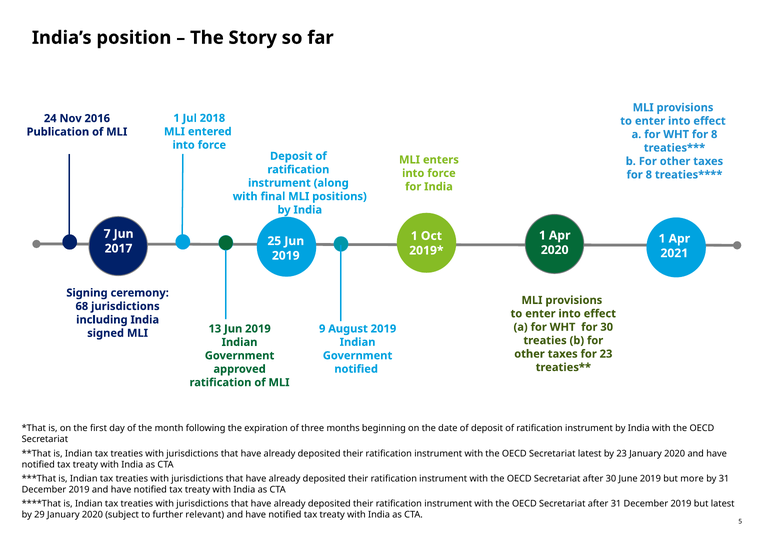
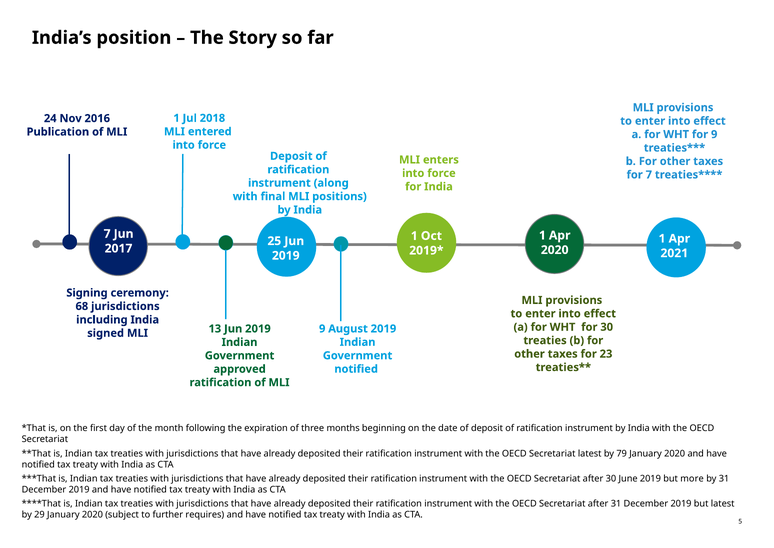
WHT for 8: 8 -> 9
8 at (649, 175): 8 -> 7
by 23: 23 -> 79
relevant: relevant -> requires
